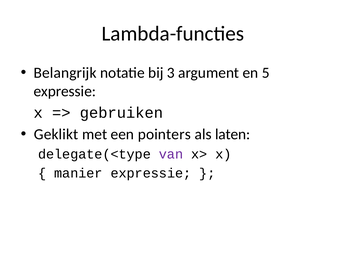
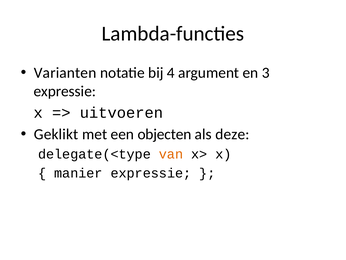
Belangrijk: Belangrijk -> Varianten
3: 3 -> 4
5: 5 -> 3
gebruiken: gebruiken -> uitvoeren
pointers: pointers -> objecten
laten: laten -> deze
van colour: purple -> orange
